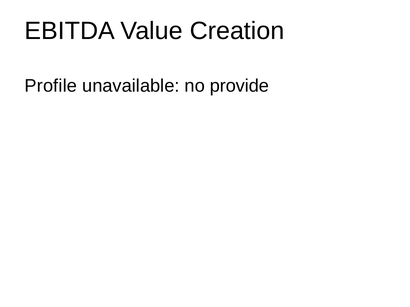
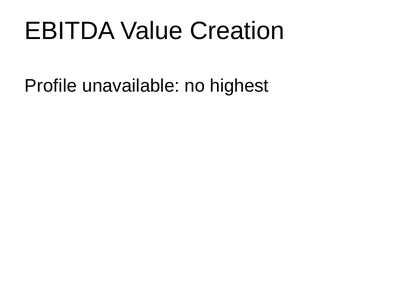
provide: provide -> highest
